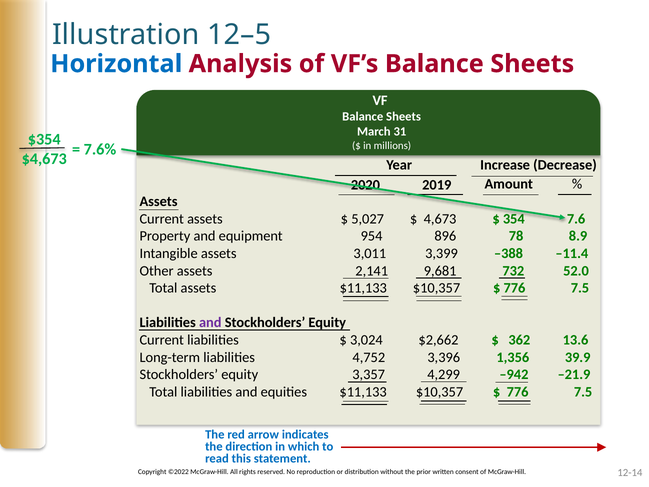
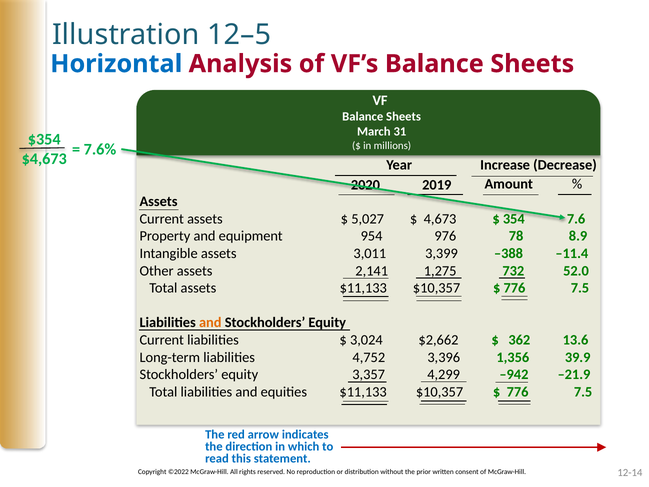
896: 896 -> 976
9,681: 9,681 -> 1,275
and at (210, 323) colour: purple -> orange
